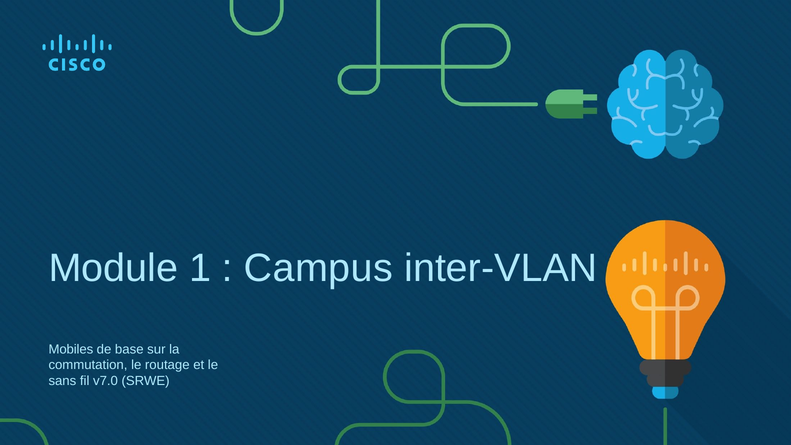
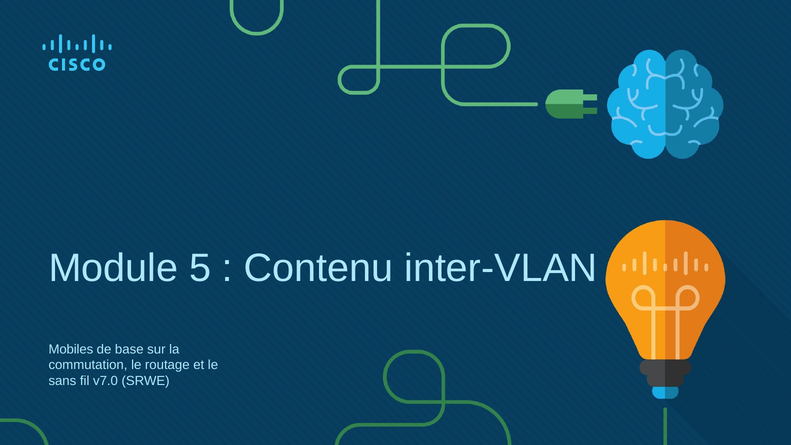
1: 1 -> 5
Campus: Campus -> Contenu
